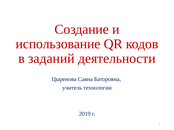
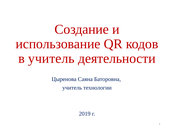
в заданий: заданий -> учитель
